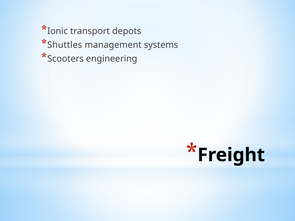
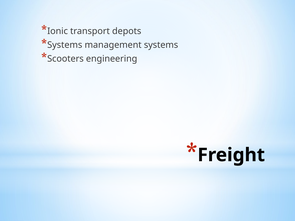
Shuttles at (65, 45): Shuttles -> Systems
